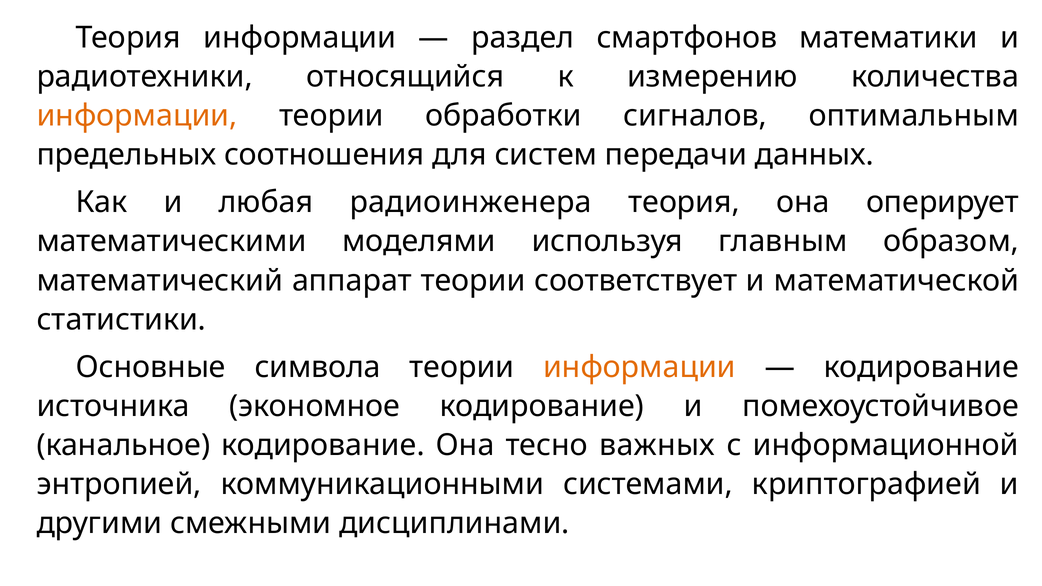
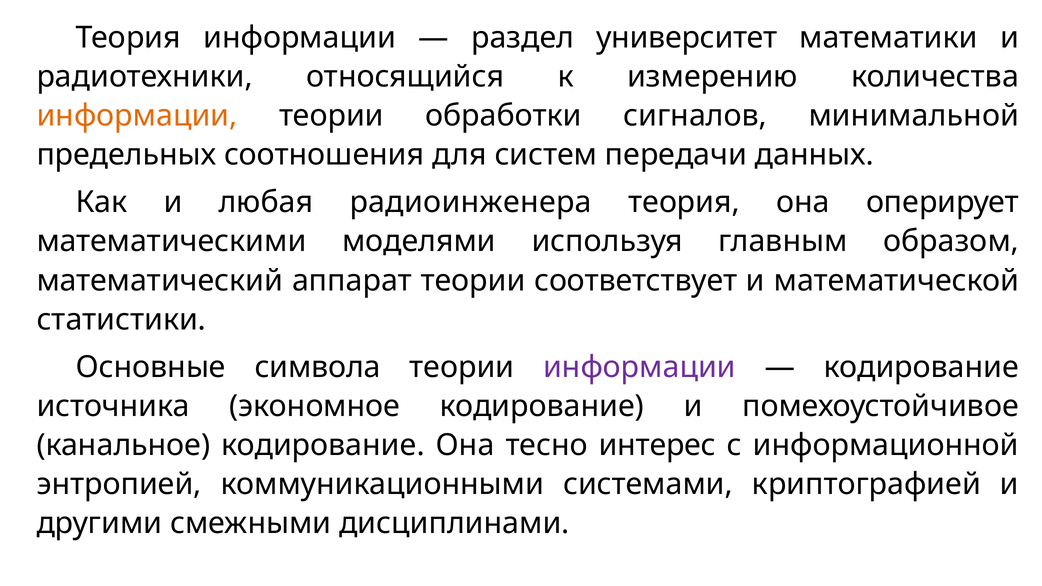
смартфонов: смартфонов -> университет
оптимальным: оптимальным -> минимальной
информации at (639, 367) colour: orange -> purple
важных: важных -> интерес
